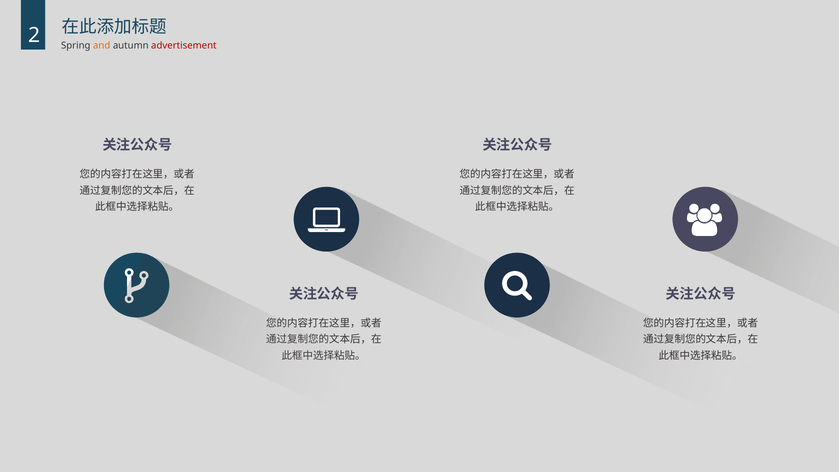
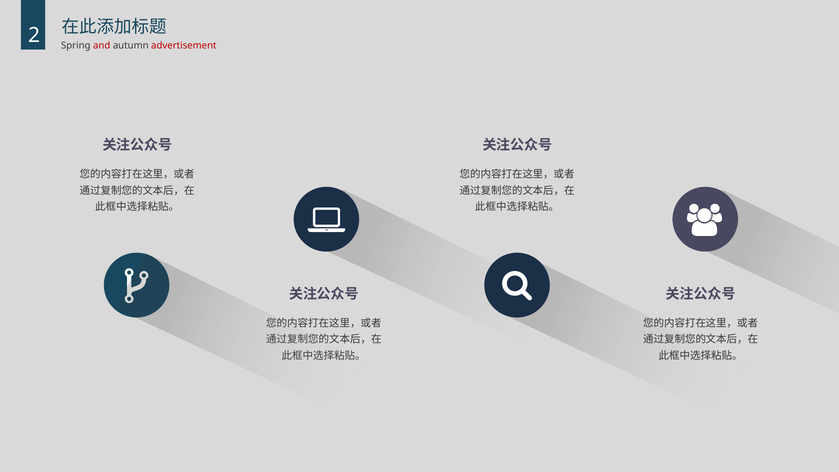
and colour: orange -> red
